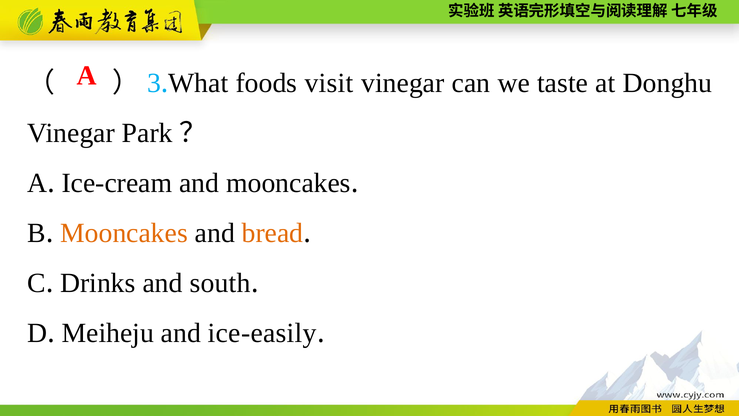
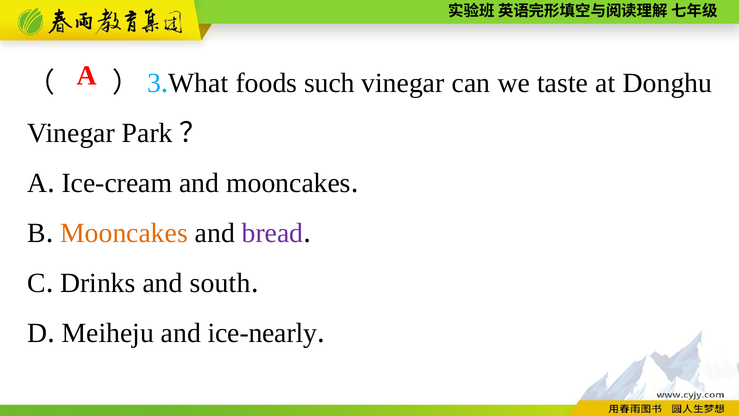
visit: visit -> such
bread colour: orange -> purple
ice-easily: ice-easily -> ice-nearly
